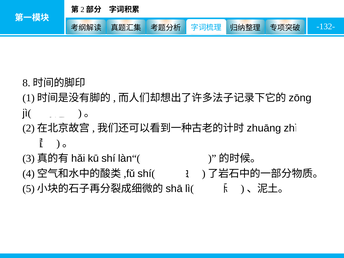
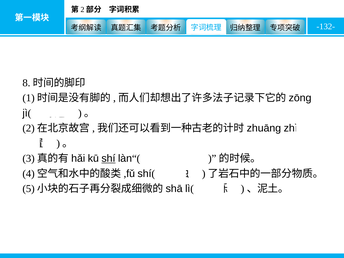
shí underline: none -> present
